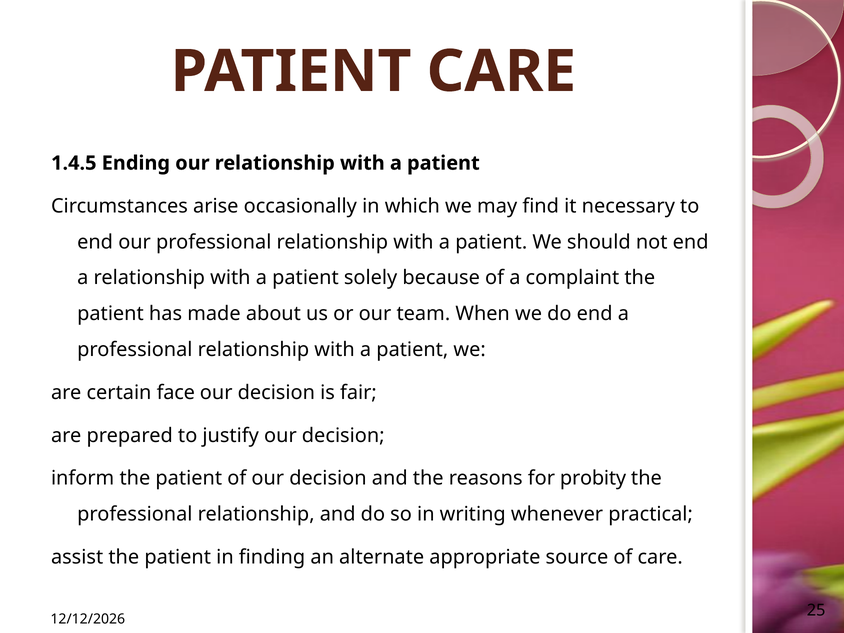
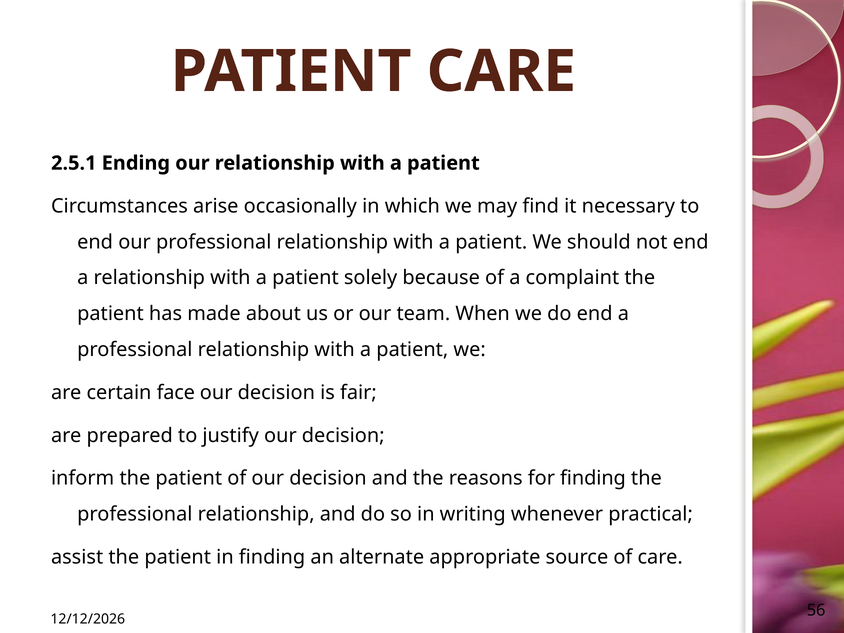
1.4.5: 1.4.5 -> 2.5.1
for probity: probity -> finding
25: 25 -> 56
